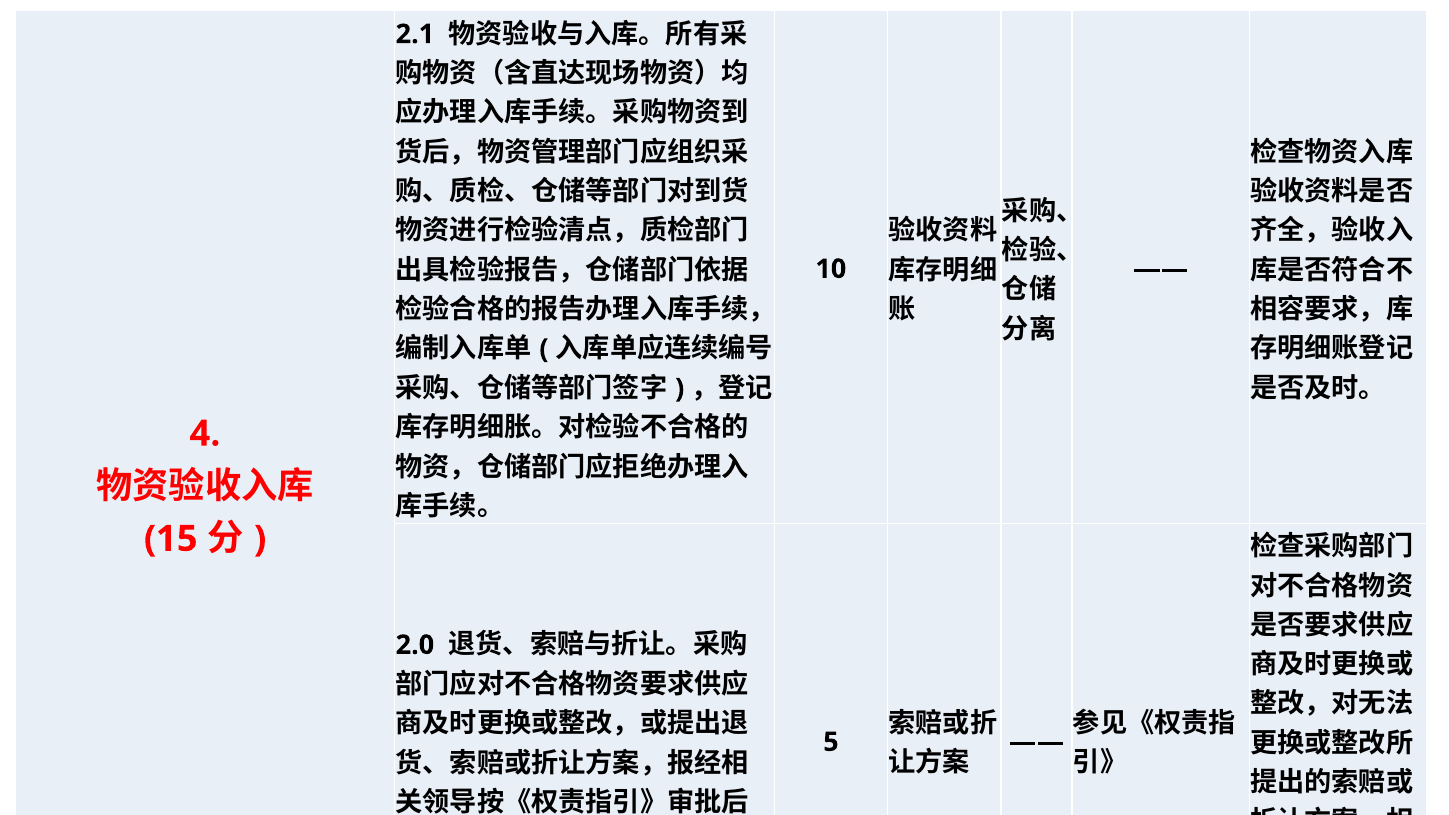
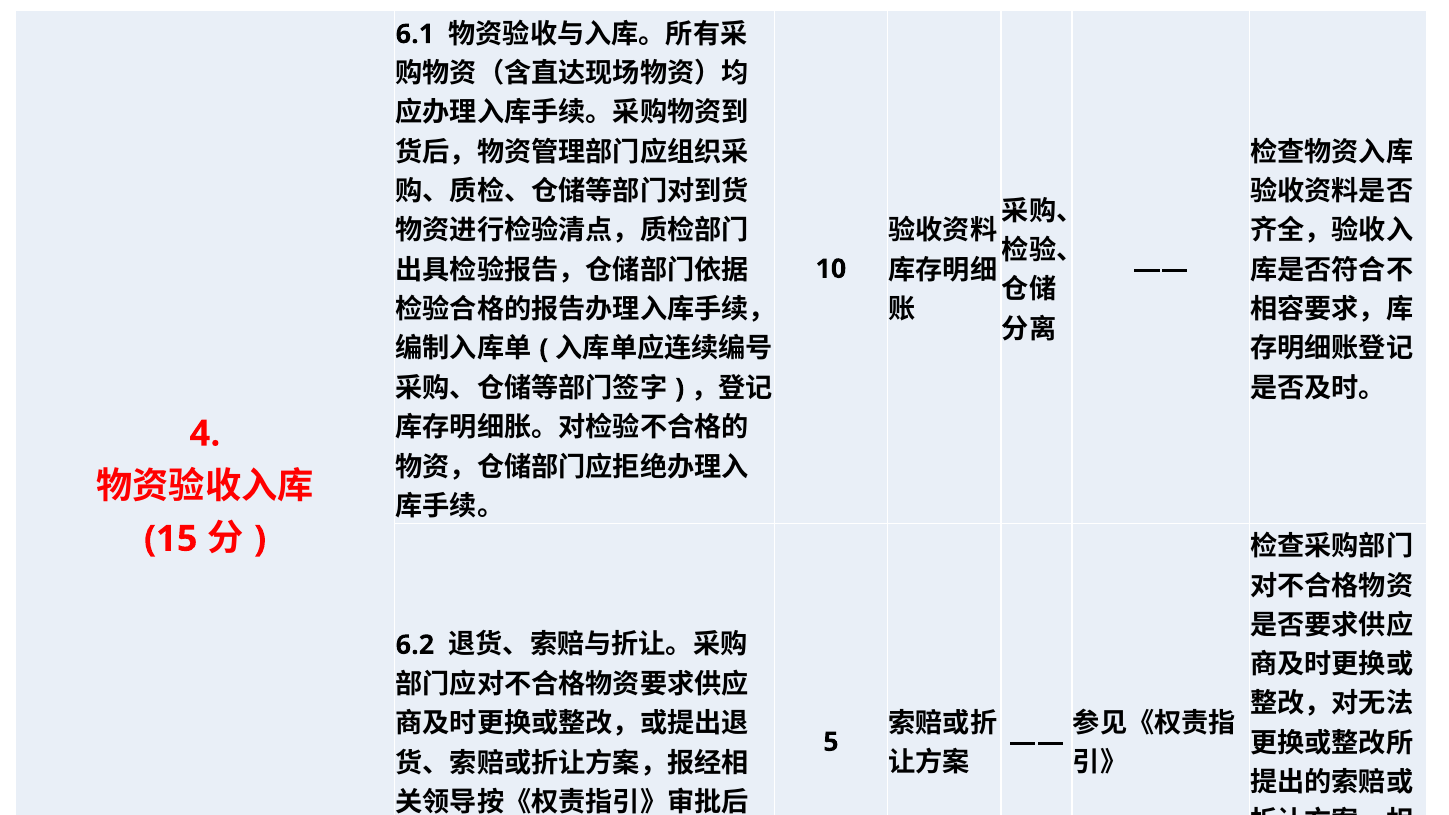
2.1: 2.1 -> 6.1
2.0: 2.0 -> 6.2
